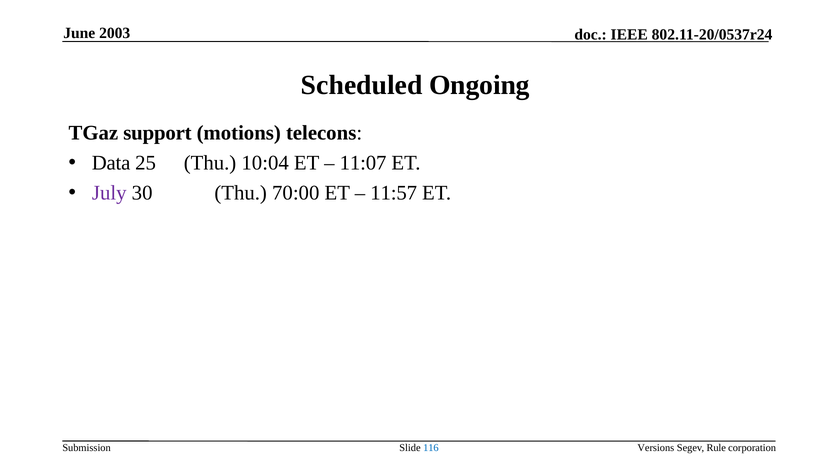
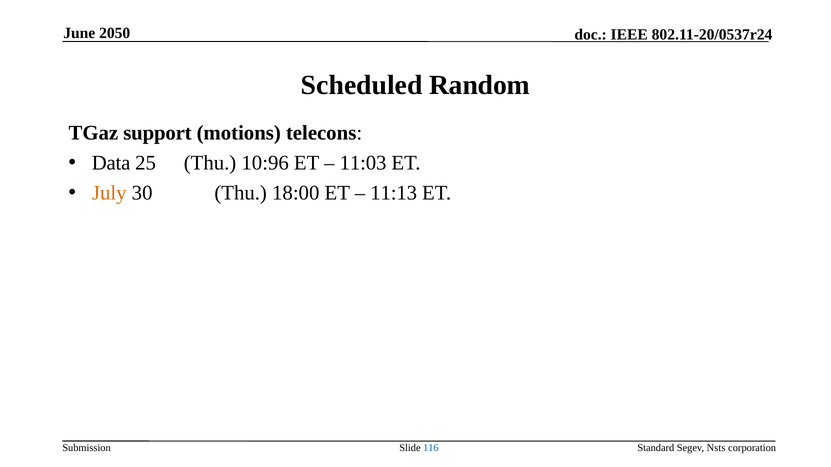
2003: 2003 -> 2050
Ongoing: Ongoing -> Random
10:04: 10:04 -> 10:96
11:07: 11:07 -> 11:03
July colour: purple -> orange
70:00: 70:00 -> 18:00
11:57: 11:57 -> 11:13
Versions: Versions -> Standard
Rule: Rule -> Nsts
